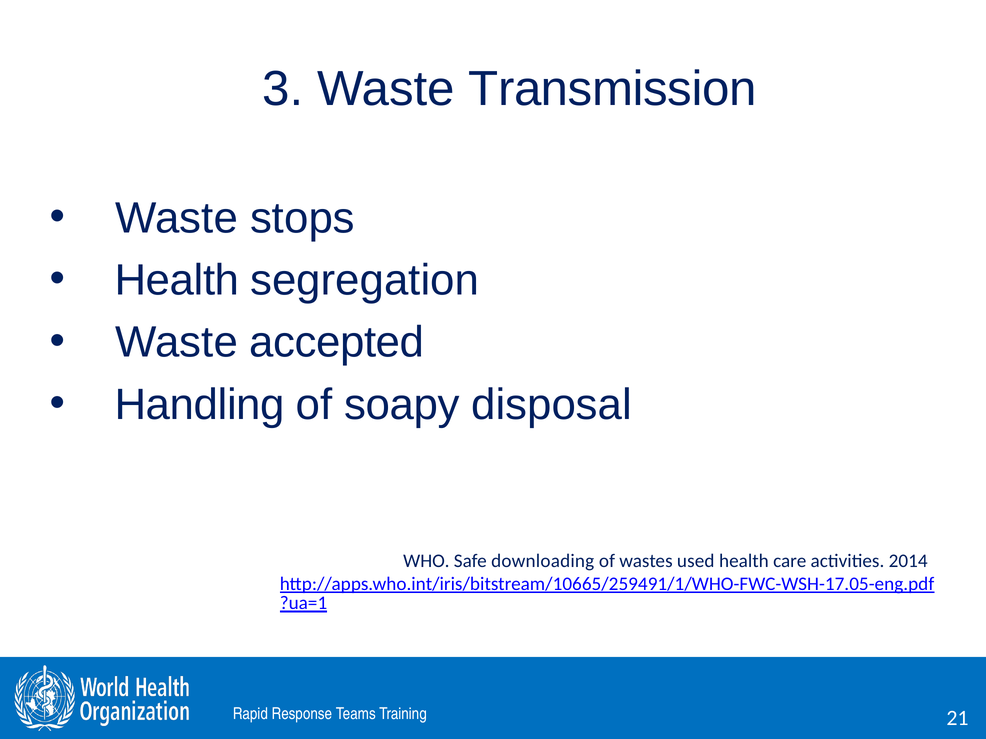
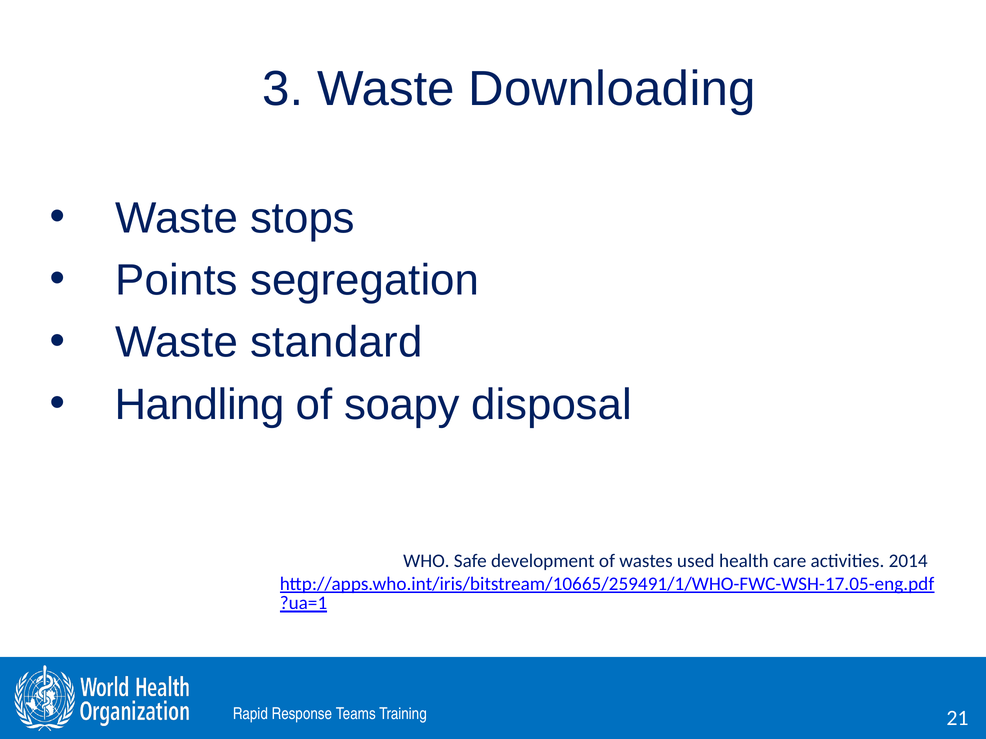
Transmission: Transmission -> Downloading
Health at (177, 281): Health -> Points
accepted: accepted -> standard
downloading: downloading -> development
